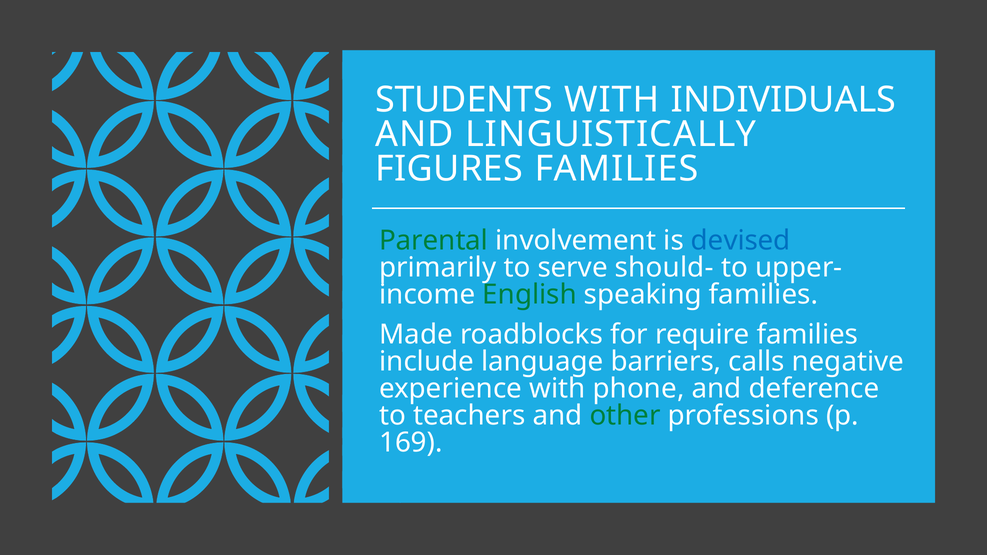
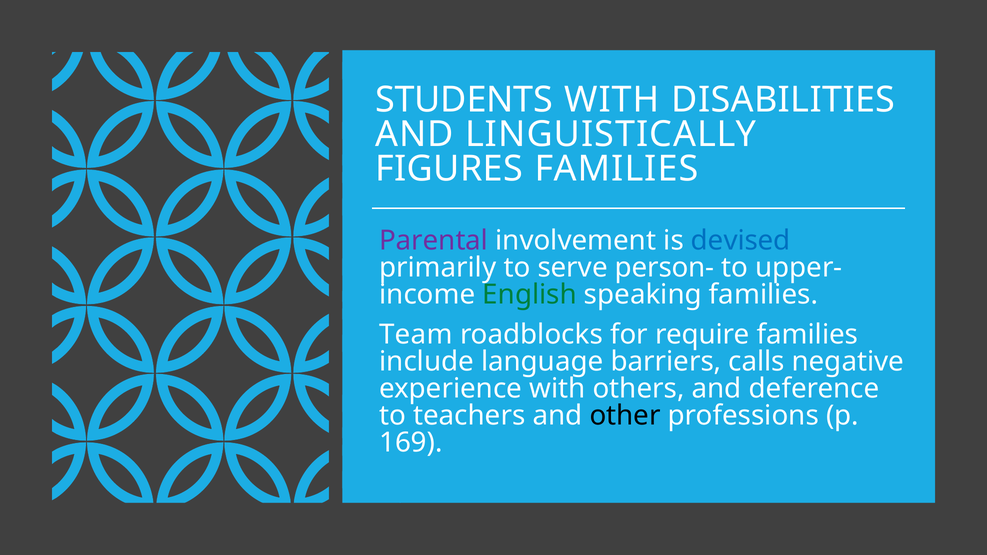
INDIVIDUALS: INDIVIDUALS -> DISABILITIES
Parental colour: green -> purple
should-: should- -> person-
Made: Made -> Team
phone: phone -> others
other colour: green -> black
